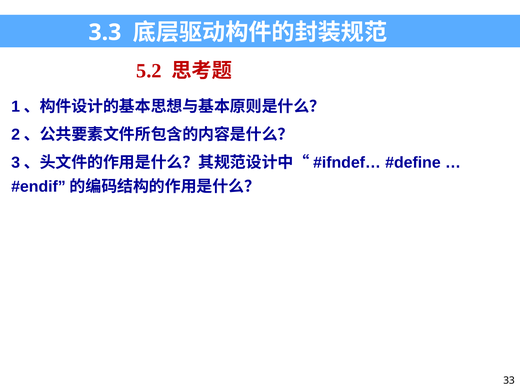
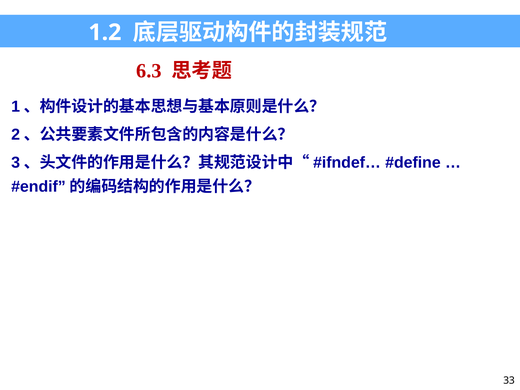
3.3: 3.3 -> 1.2
5.2: 5.2 -> 6.3
